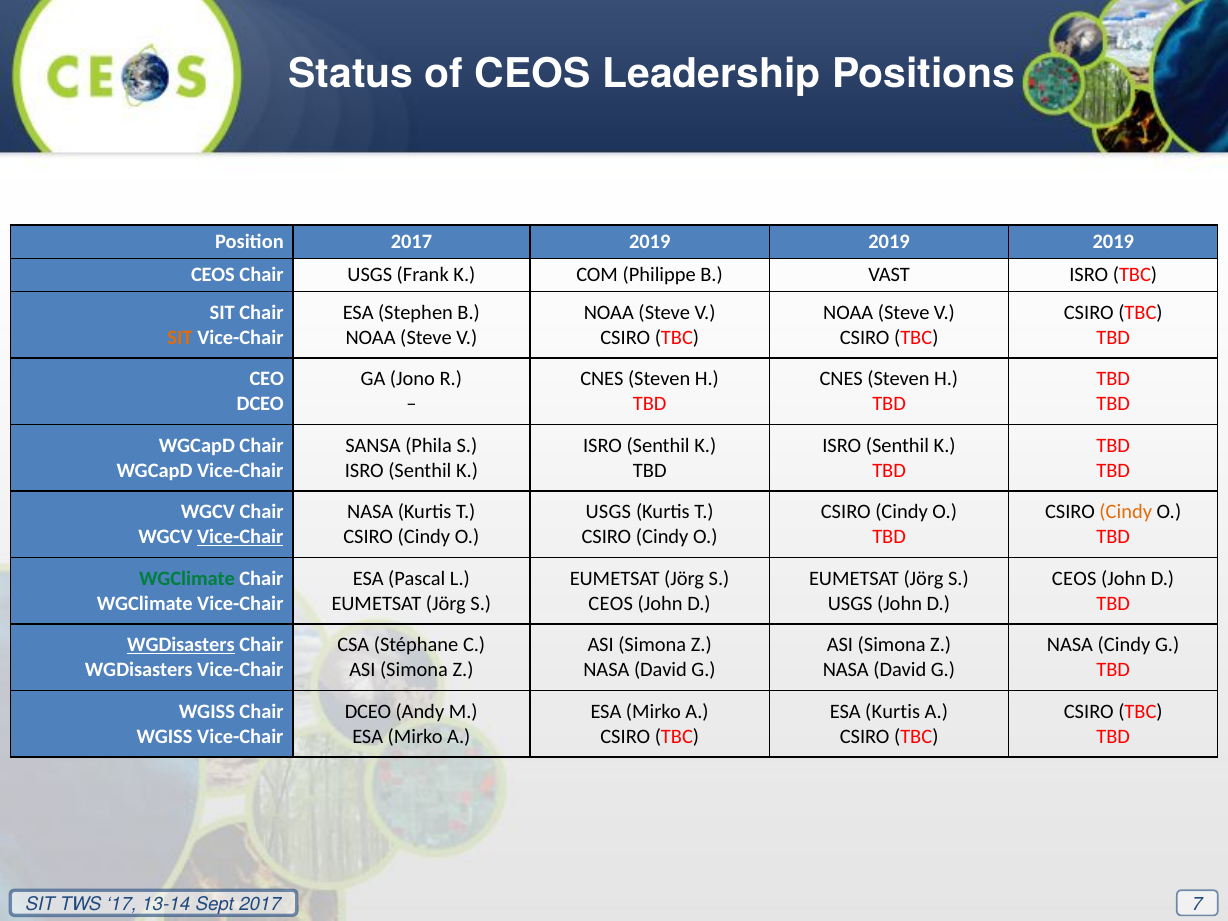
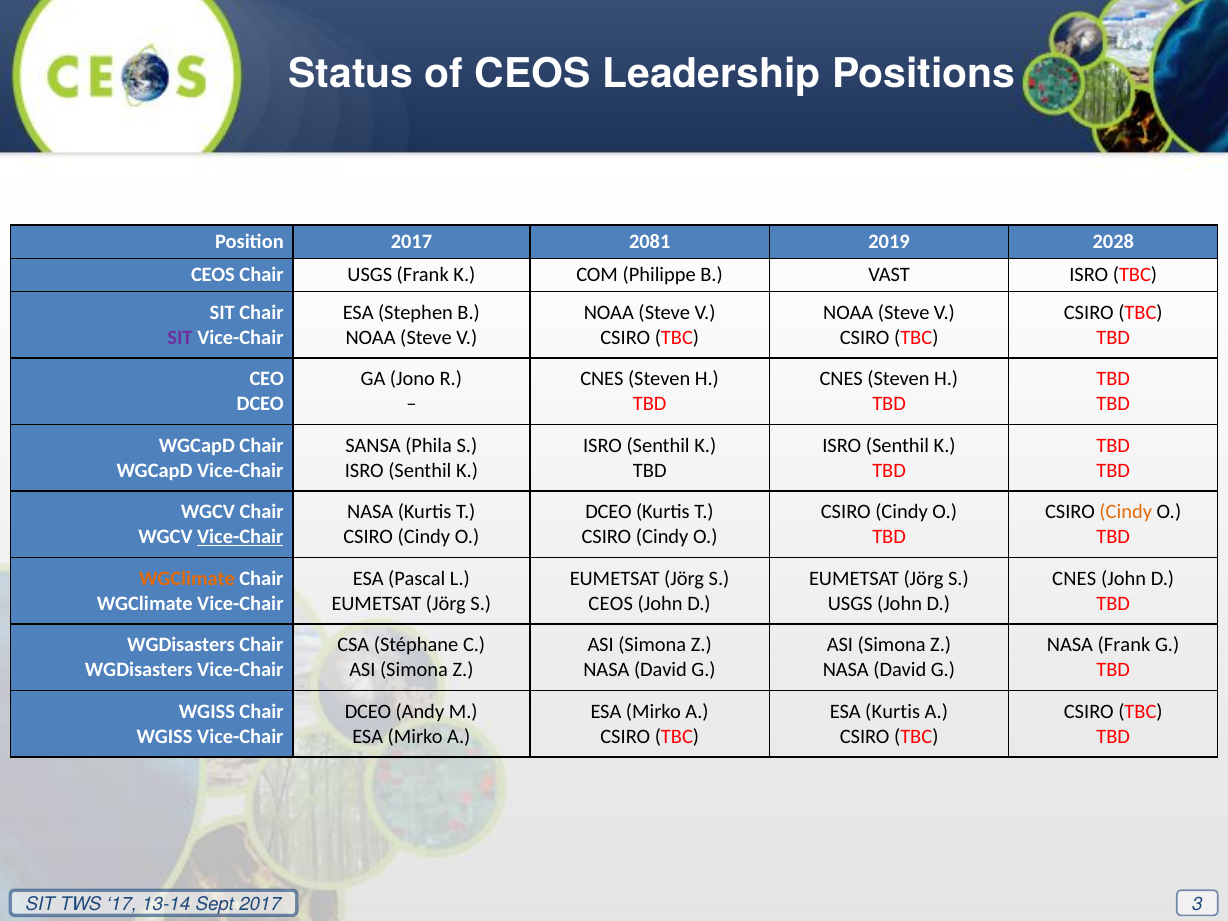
2017 2019: 2019 -> 2081
2019 at (1113, 242): 2019 -> 2028
SIT at (180, 337) colour: orange -> purple
USGS at (608, 512): USGS -> DCEO
WGClimate at (187, 578) colour: green -> orange
CEOS at (1074, 578): CEOS -> CNES
WGDisasters at (181, 645) underline: present -> none
NASA Cindy: Cindy -> Frank
7: 7 -> 3
